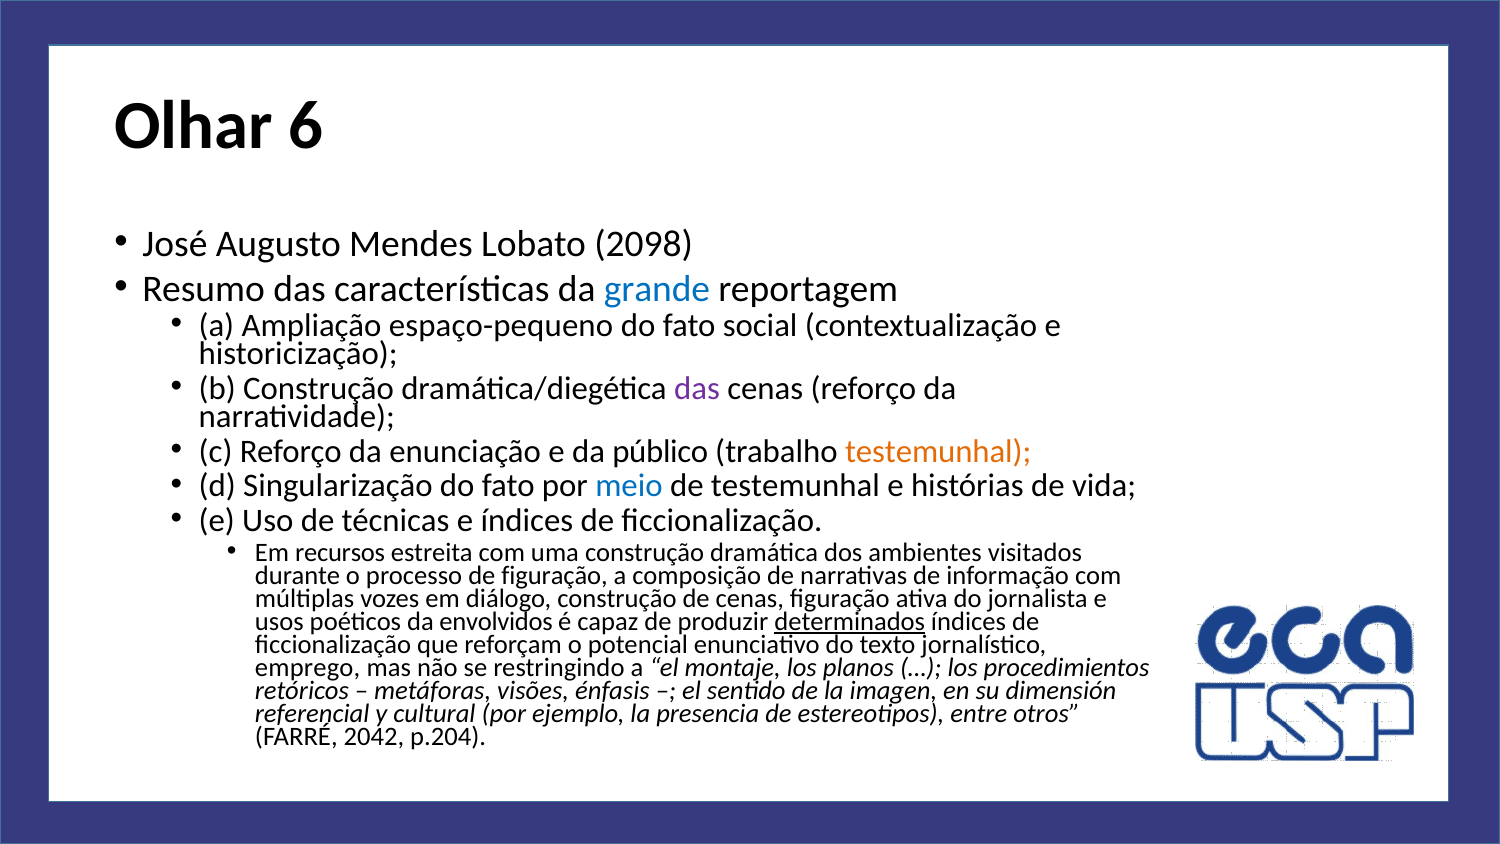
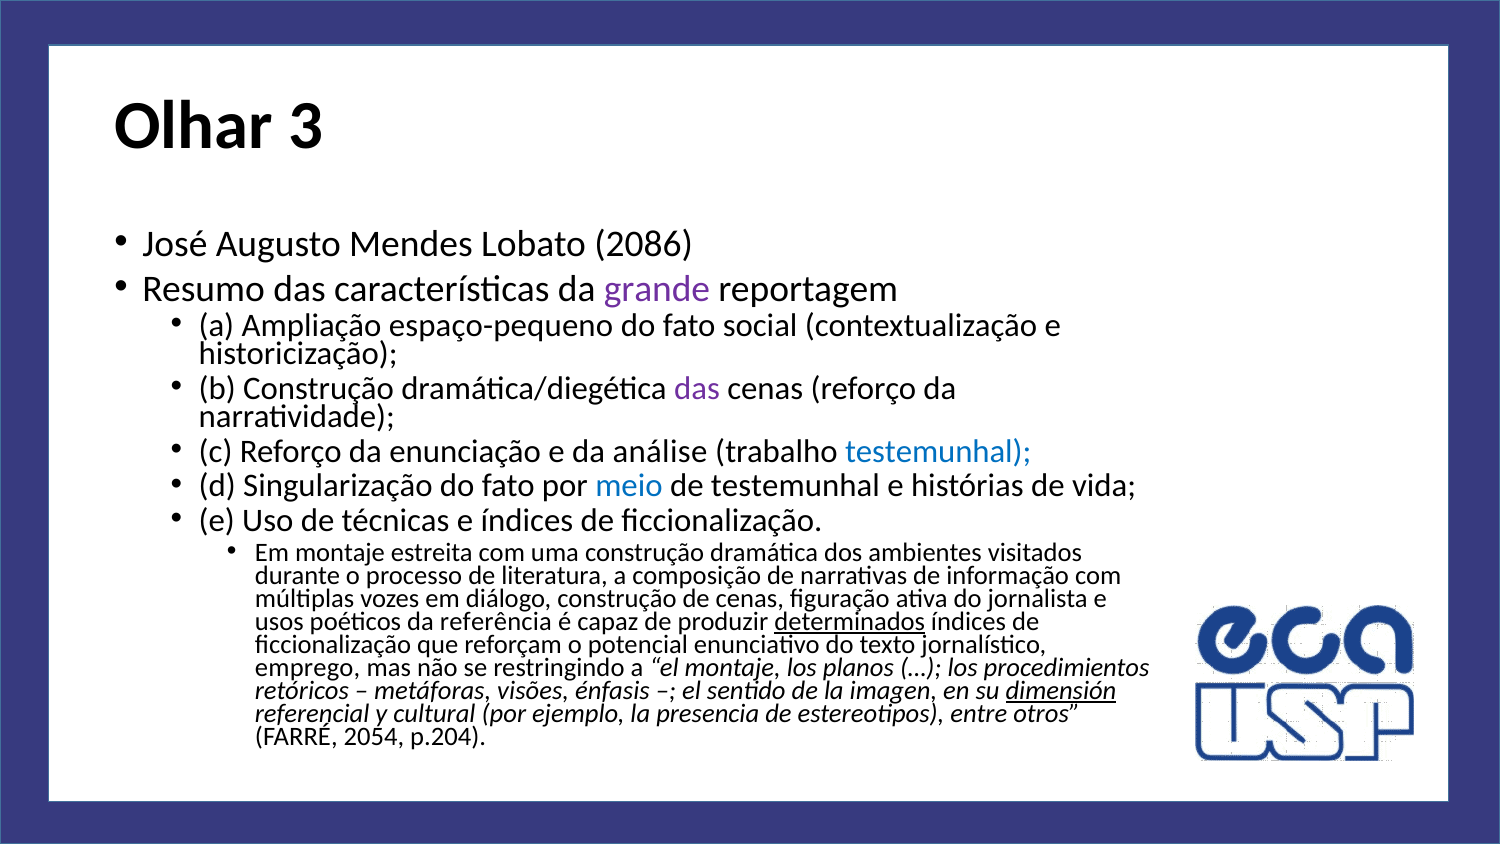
6: 6 -> 3
2098: 2098 -> 2086
grande colour: blue -> purple
público: público -> análise
testemunhal at (938, 451) colour: orange -> blue
Em recursos: recursos -> montaje
de figuração: figuração -> literatura
envolvidos: envolvidos -> referência
dimensión underline: none -> present
2042: 2042 -> 2054
